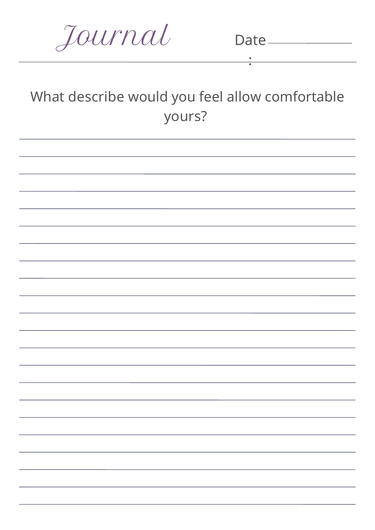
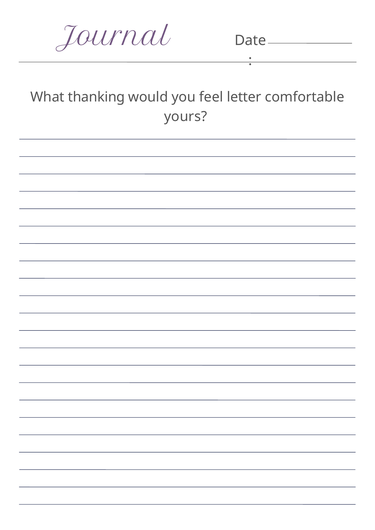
describe: describe -> thanking
allow: allow -> letter
